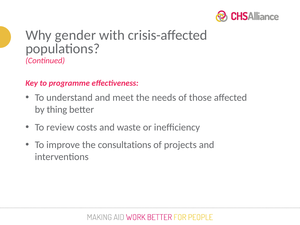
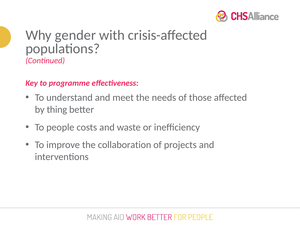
review: review -> people
consultations: consultations -> collaboration
